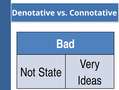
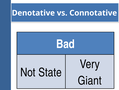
Ideas: Ideas -> Giant
